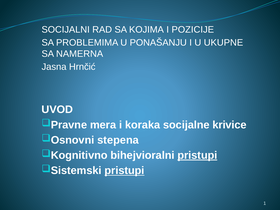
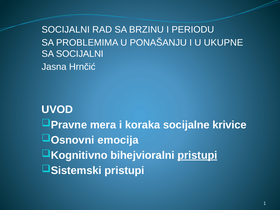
KOJIMA: KOJIMA -> BRZINU
POZICIJE: POZICIJE -> PERIODU
SA NAMERNA: NAMERNA -> SOCIJALNI
stepena: stepena -> emocija
pristupi at (124, 171) underline: present -> none
